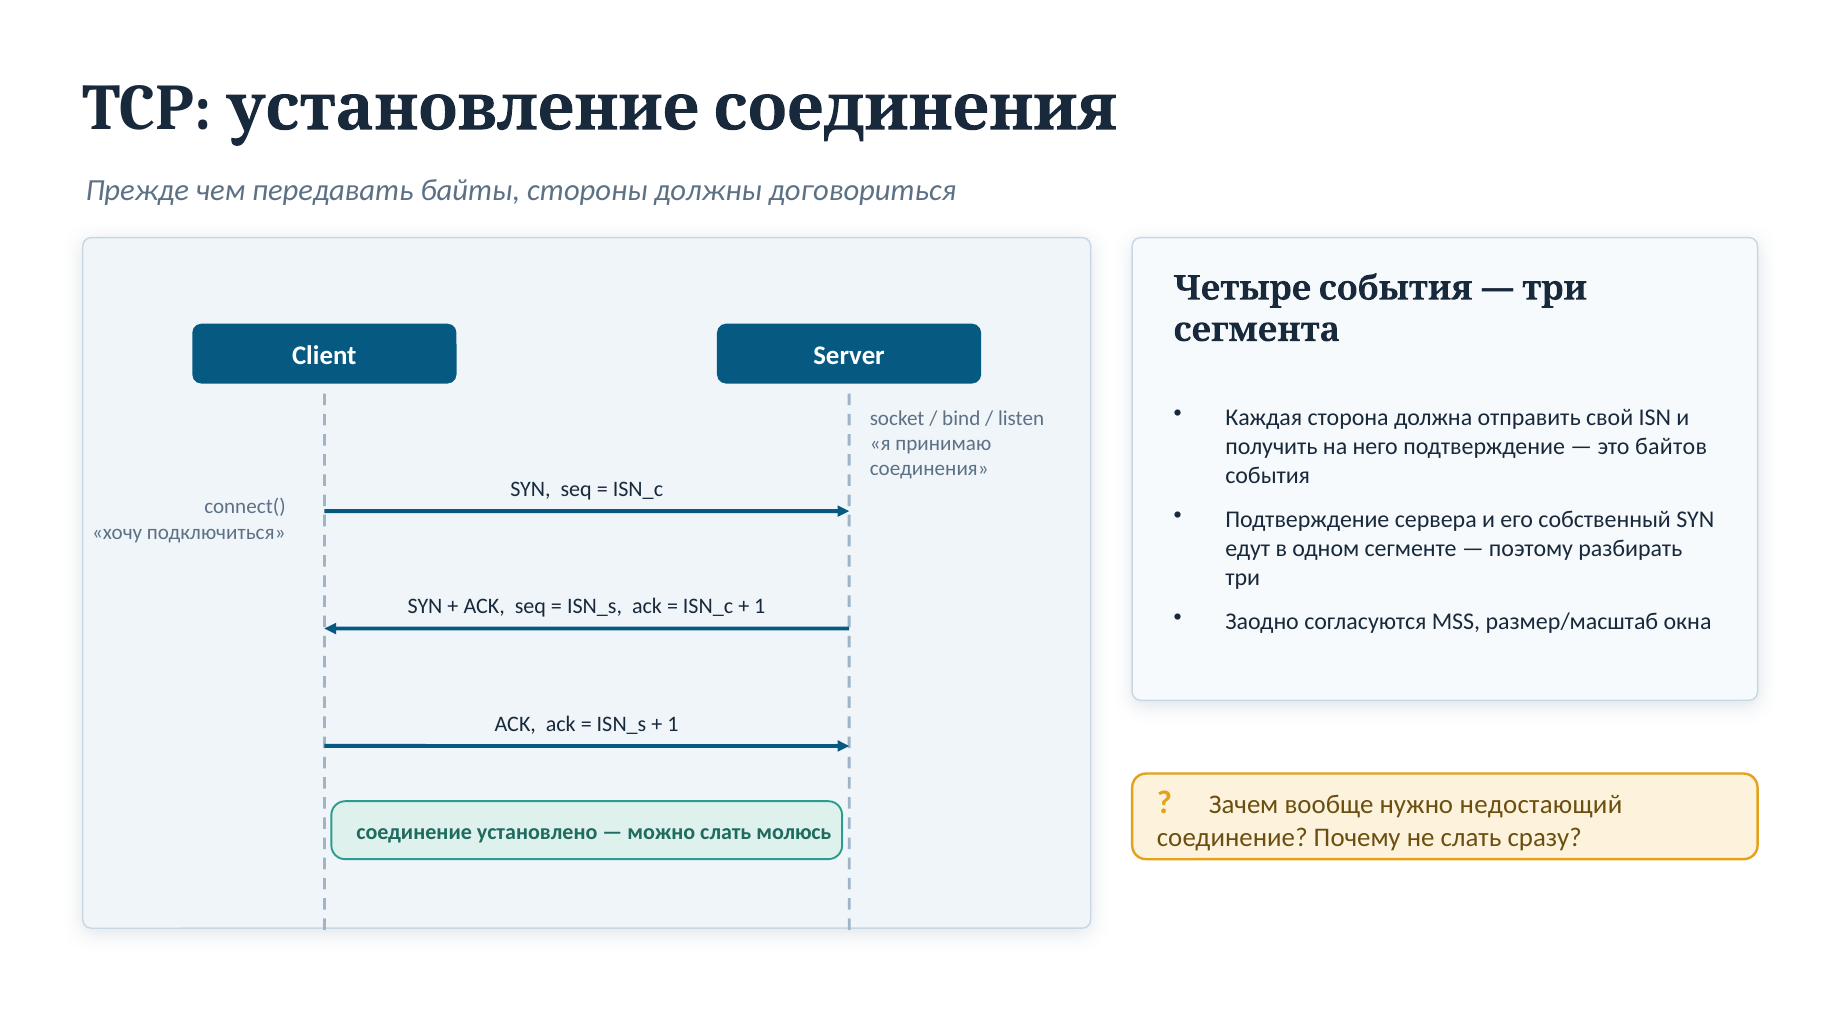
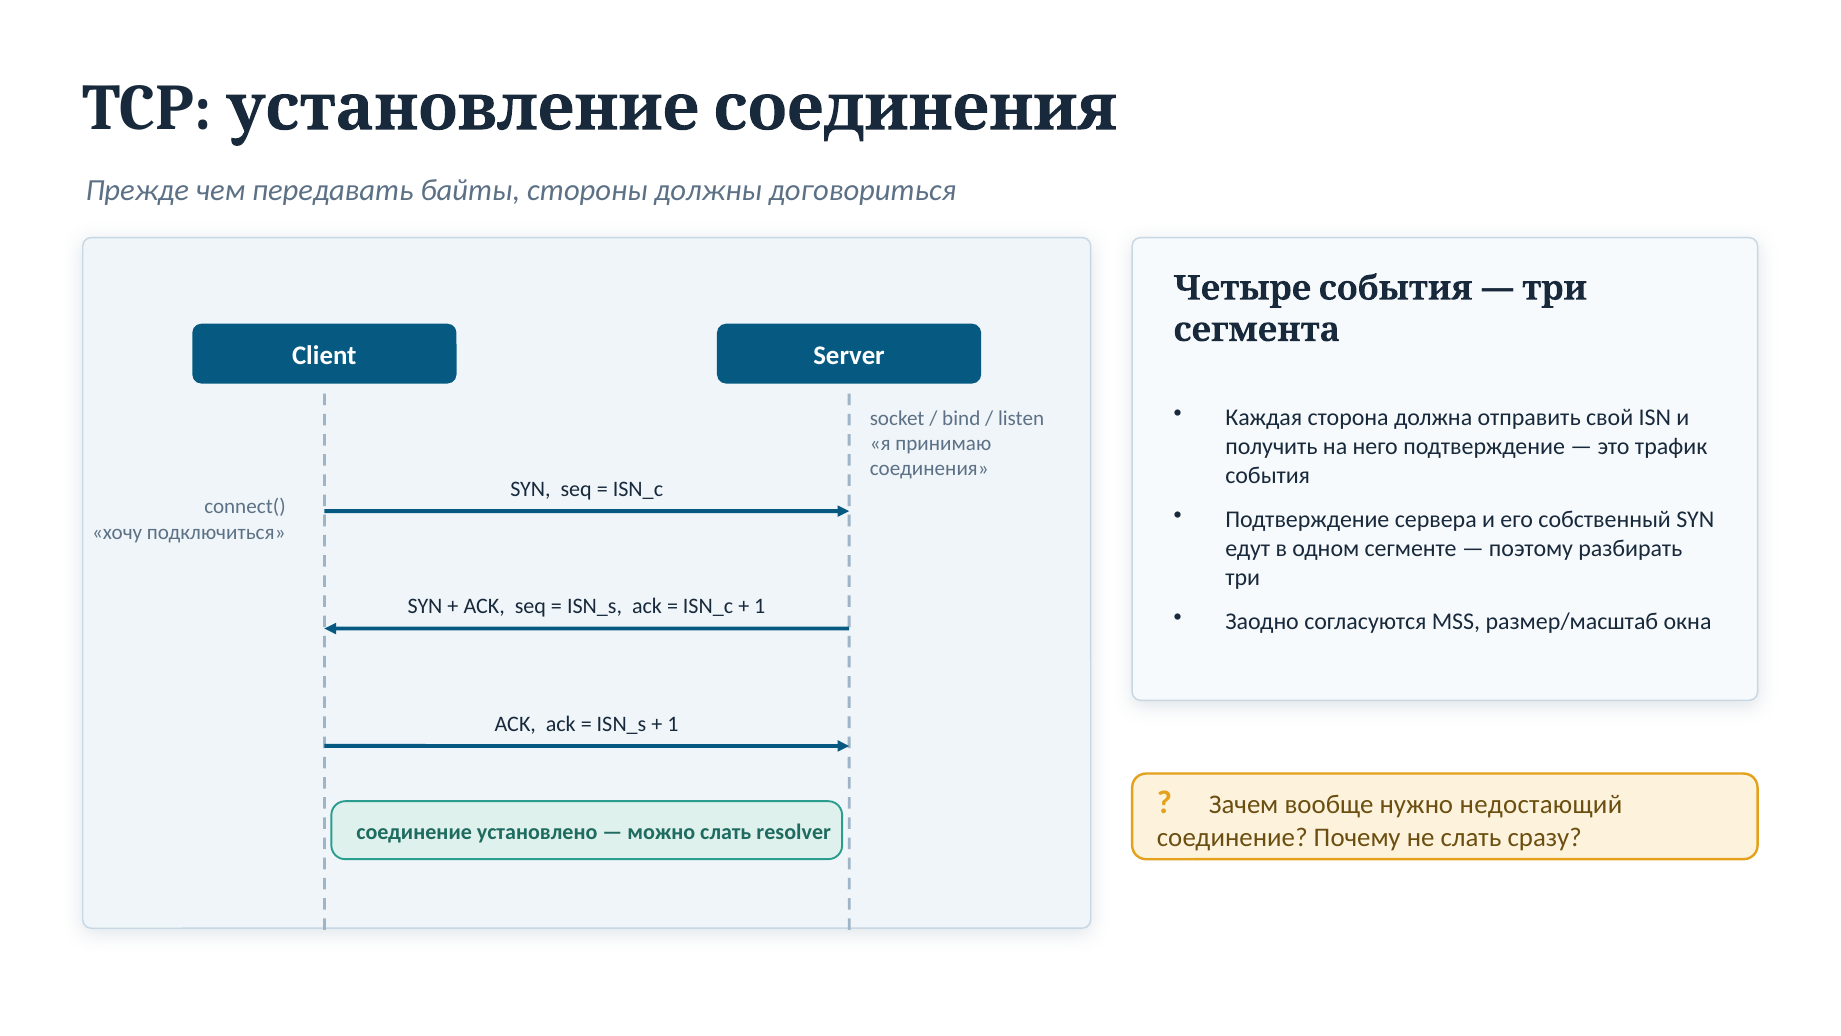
байтов: байтов -> трафик
молюсь: молюсь -> resolver
